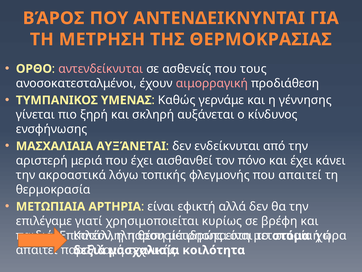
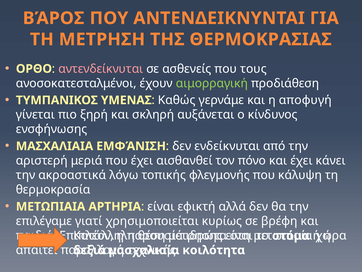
αιμορραγική colour: pink -> light green
γέννησης: γέννησης -> αποφυγή
ΜΑΣΧΑΛΙΑΙΑ ΑΥΞΆΝΕΤΑΙ: ΑΥΞΆΝΕΤΑΙ -> ΕΜΦΆΝΙΣΗ
που απαιτεί: απαιτεί -> κάλυψη
